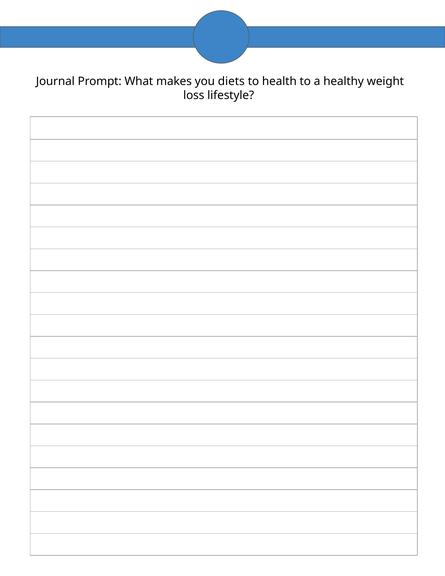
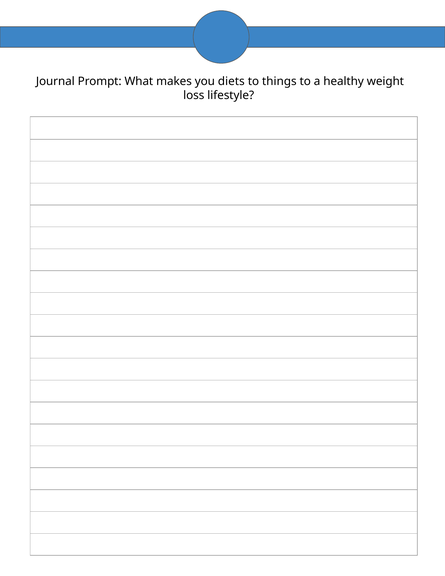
health: health -> things
